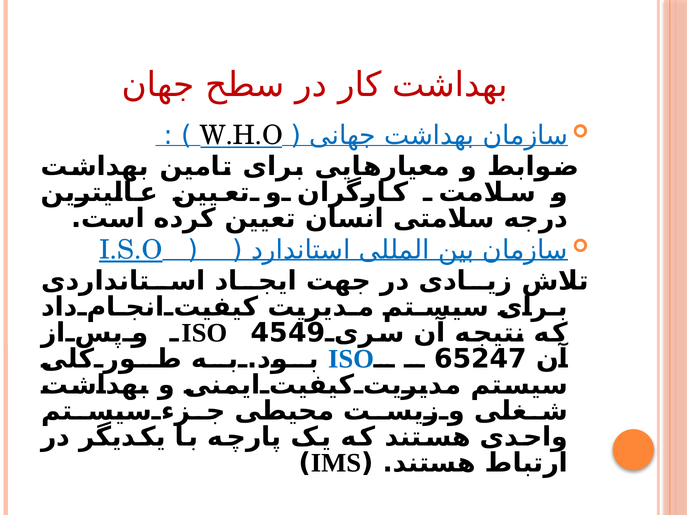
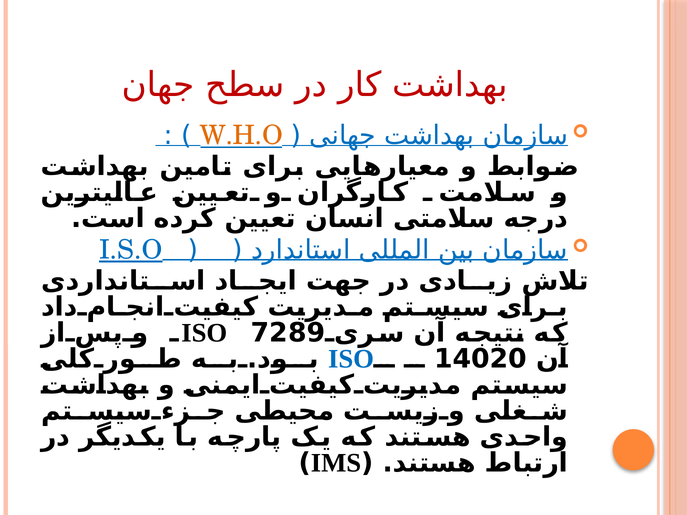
W.H.O colour: black -> orange
4549: 4549 -> 7289
65247: 65247 -> 14020
